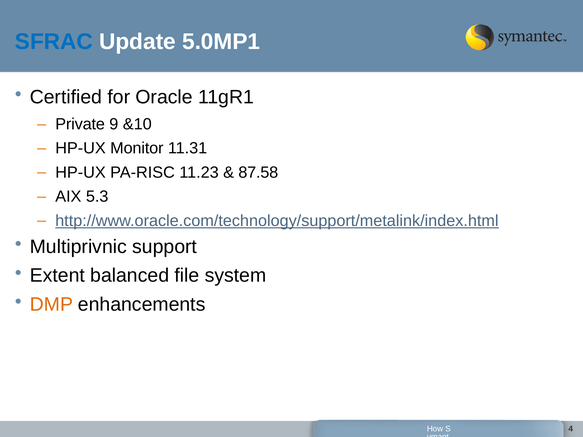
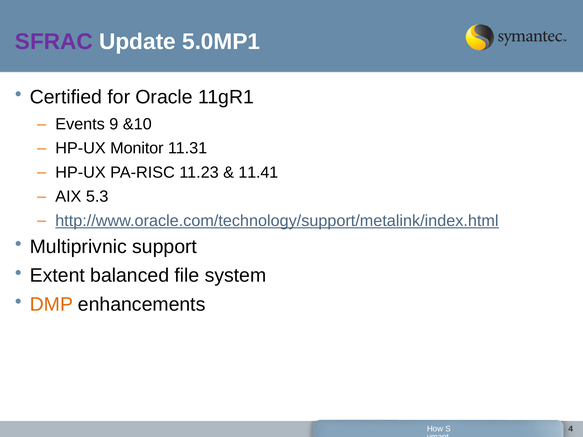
SFRAC colour: blue -> purple
Private: Private -> Events
87.58: 87.58 -> 11.41
